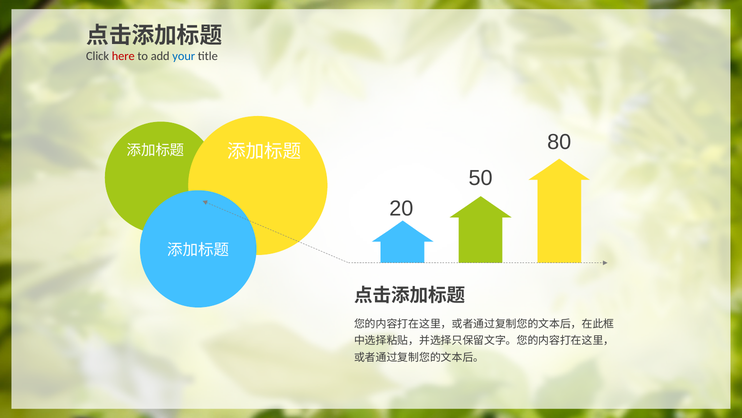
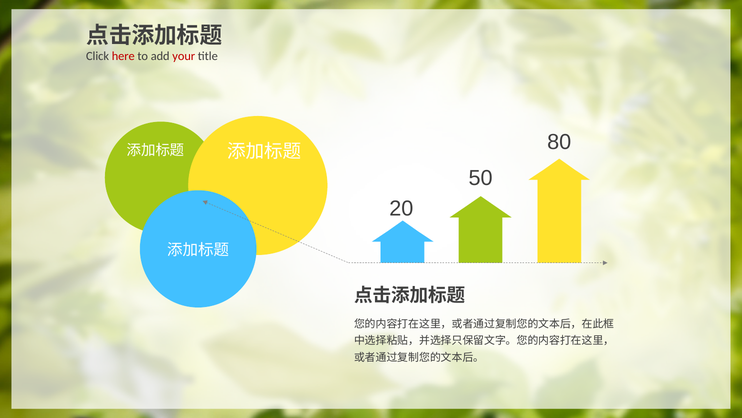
your colour: blue -> red
